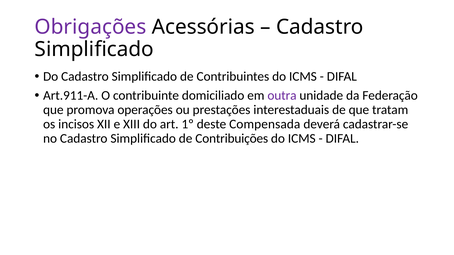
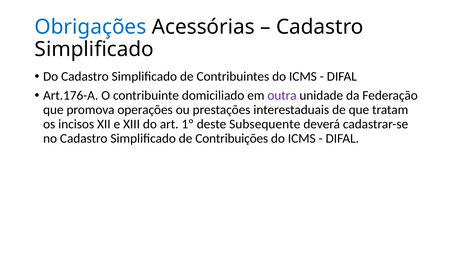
Obrigações colour: purple -> blue
Art.911-A: Art.911-A -> Art.176-A
Compensada: Compensada -> Subsequente
